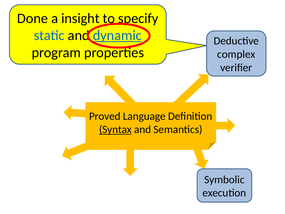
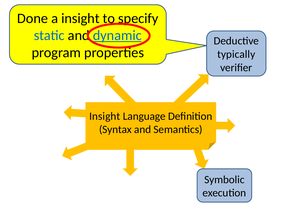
complex: complex -> typically
Proved at (105, 116): Proved -> Insight
Syntax underline: present -> none
